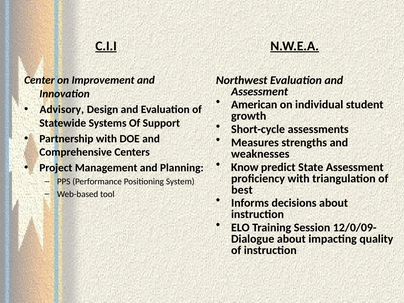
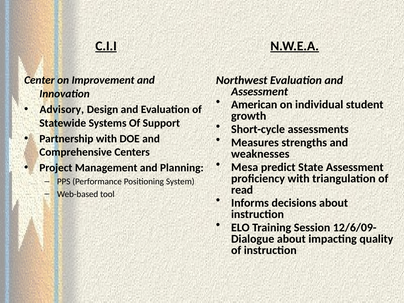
Know: Know -> Mesa
best: best -> read
12/0/09-: 12/0/09- -> 12/6/09-
